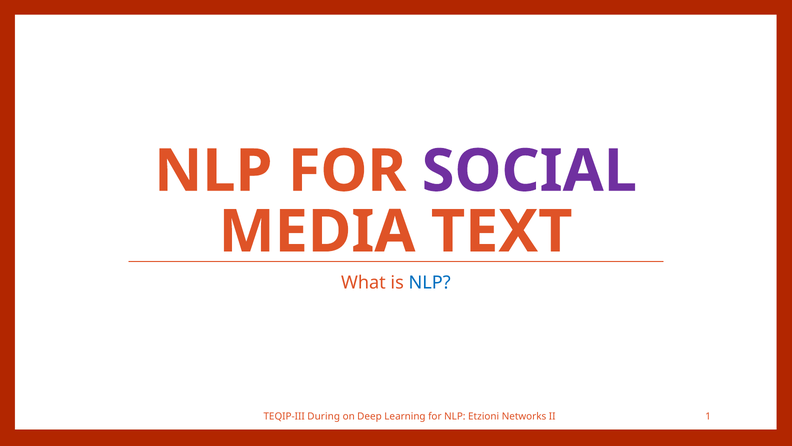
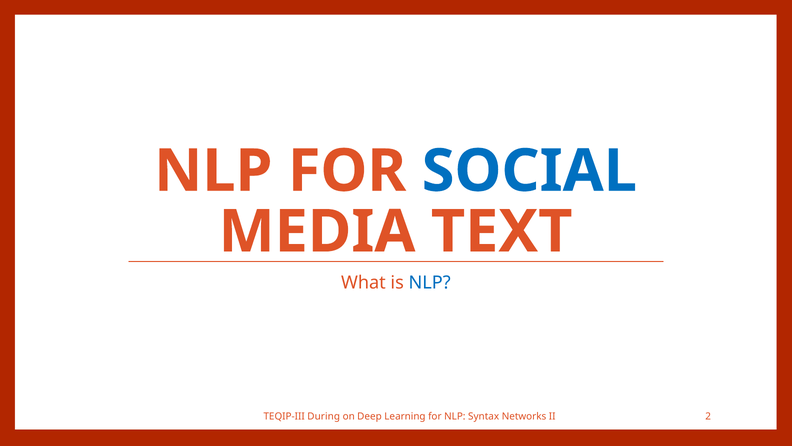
SOCIAL colour: purple -> blue
Etzioni: Etzioni -> Syntax
1: 1 -> 2
